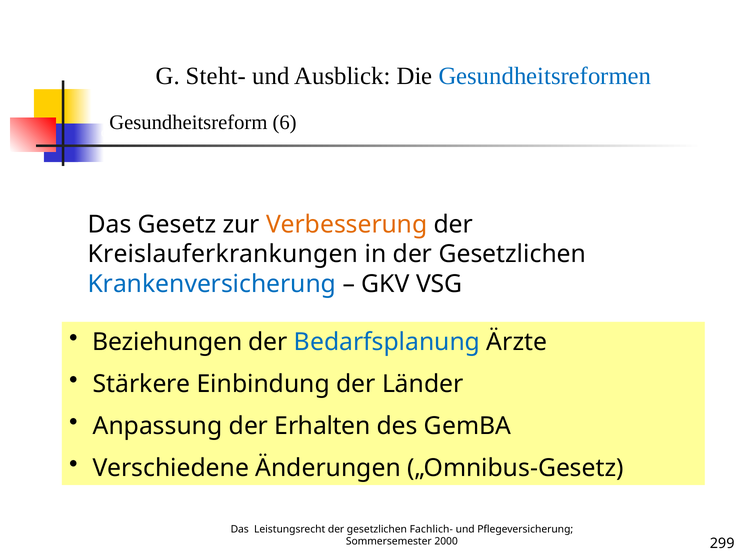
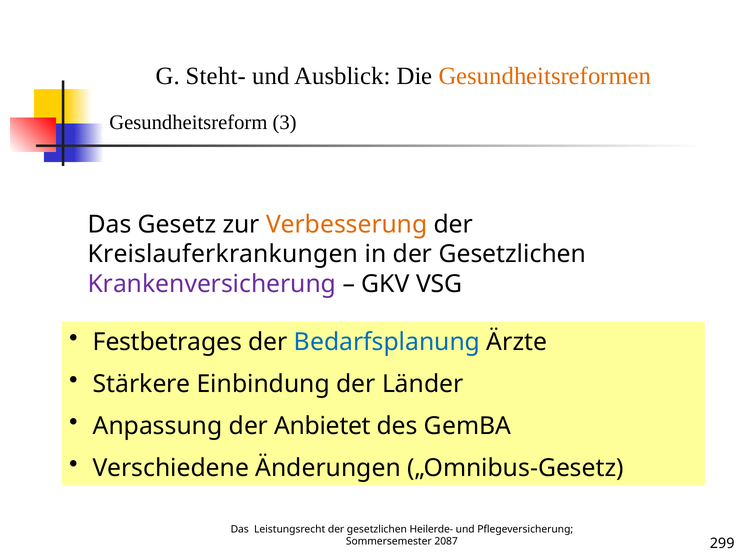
Gesundheitsreformen colour: blue -> orange
6: 6 -> 3
Krankenversicherung colour: blue -> purple
Beziehungen: Beziehungen -> Festbetrages
Erhalten: Erhalten -> Anbietet
Fachlich-: Fachlich- -> Heilerde-
2000: 2000 -> 2087
